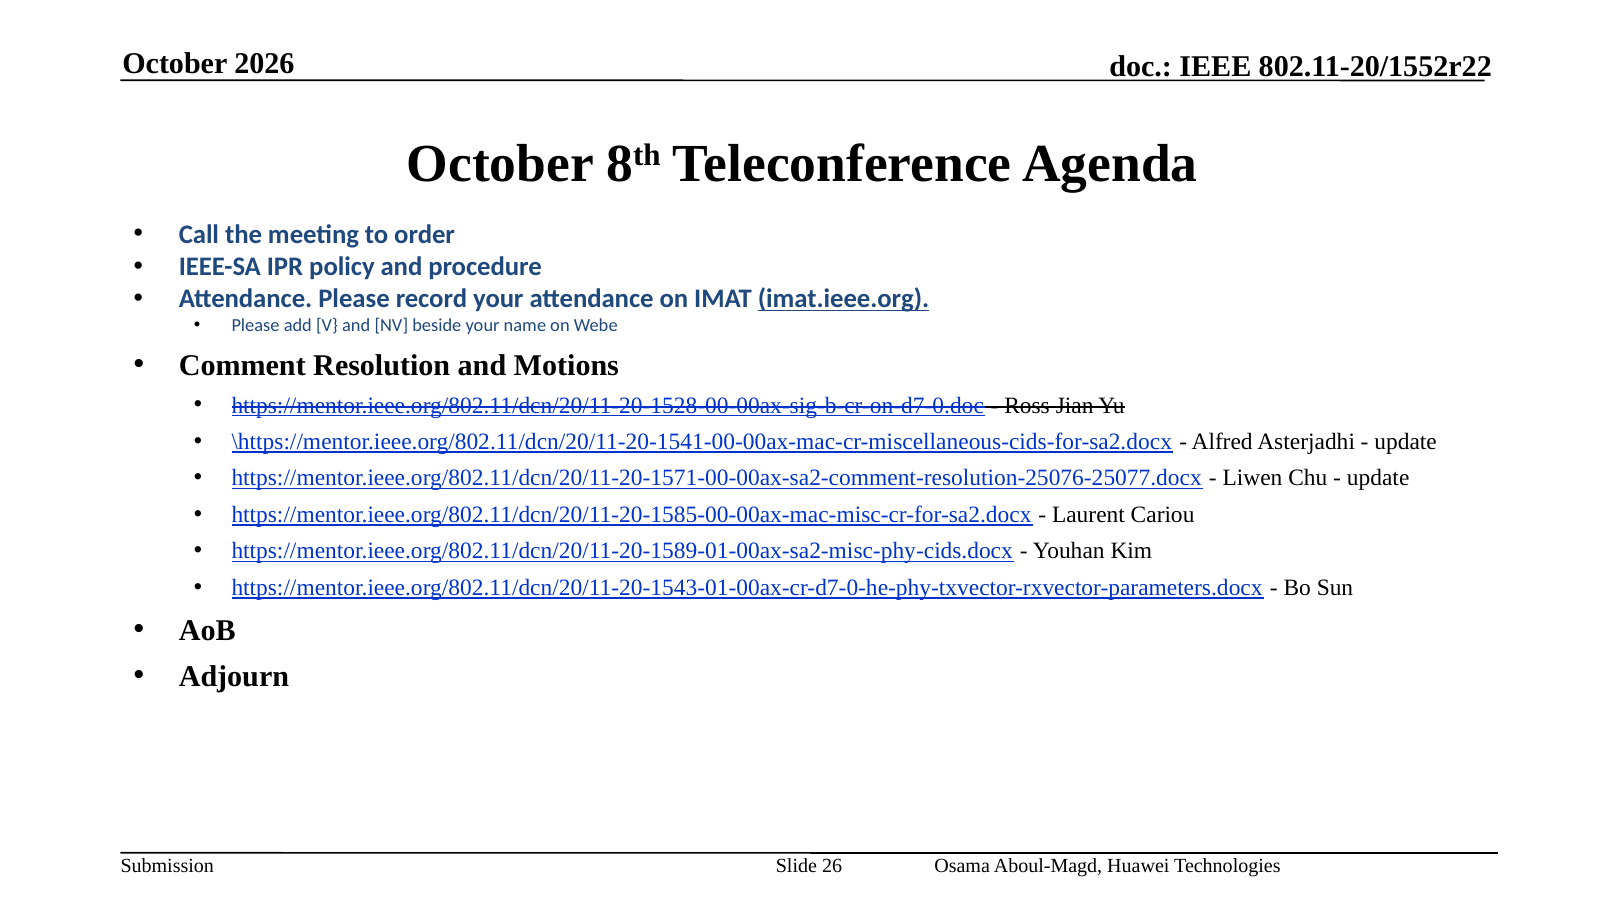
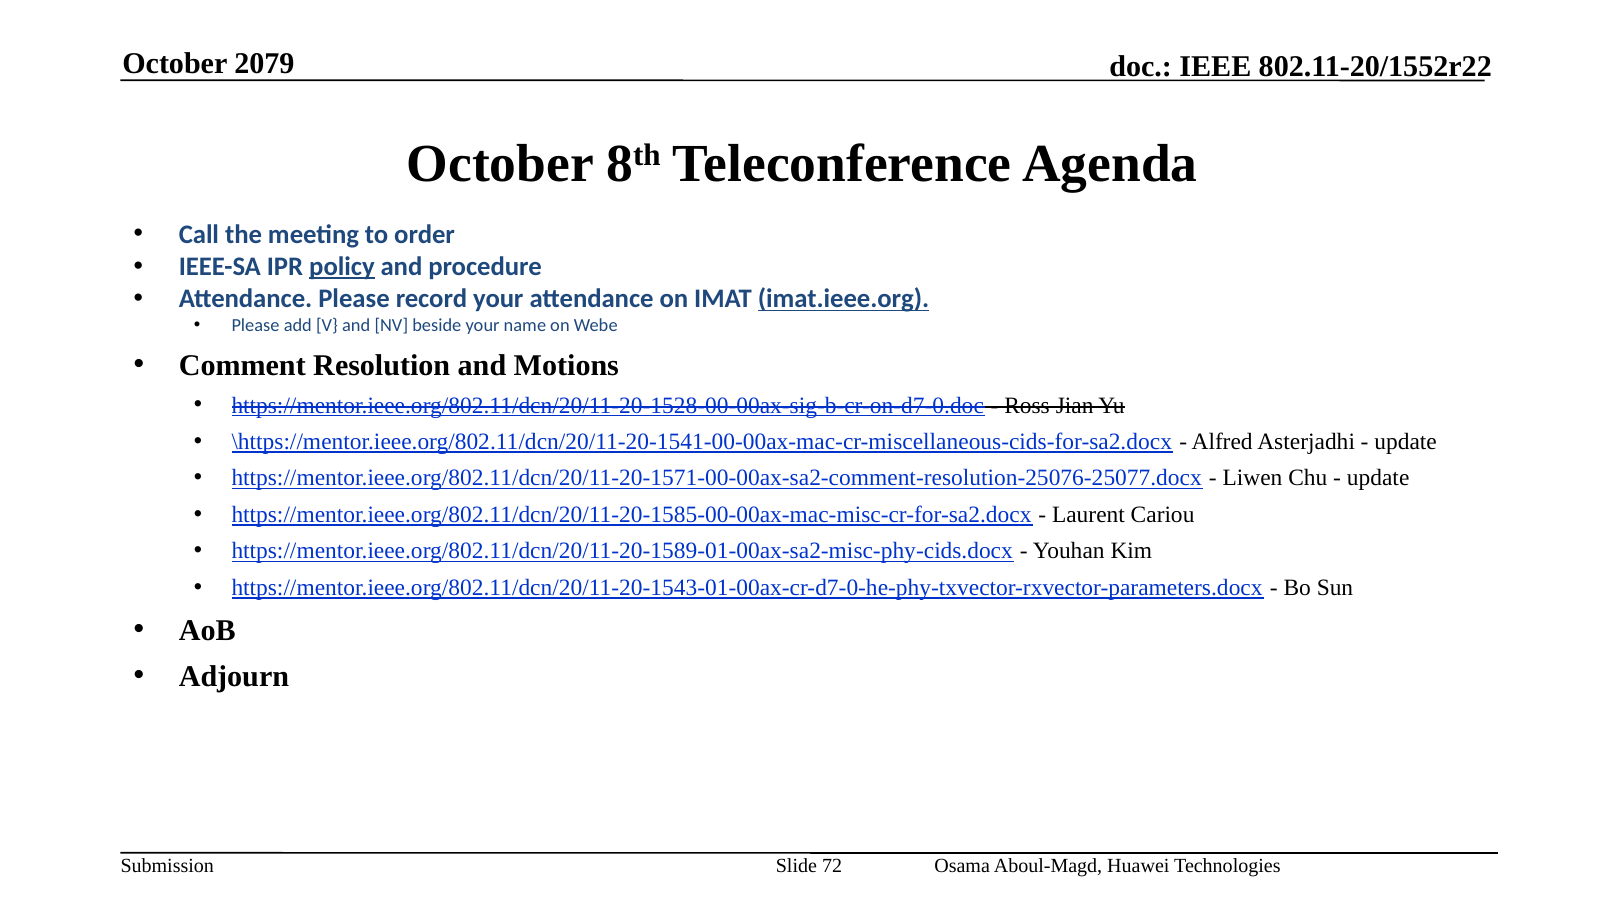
2026: 2026 -> 2079
policy underline: none -> present
26: 26 -> 72
